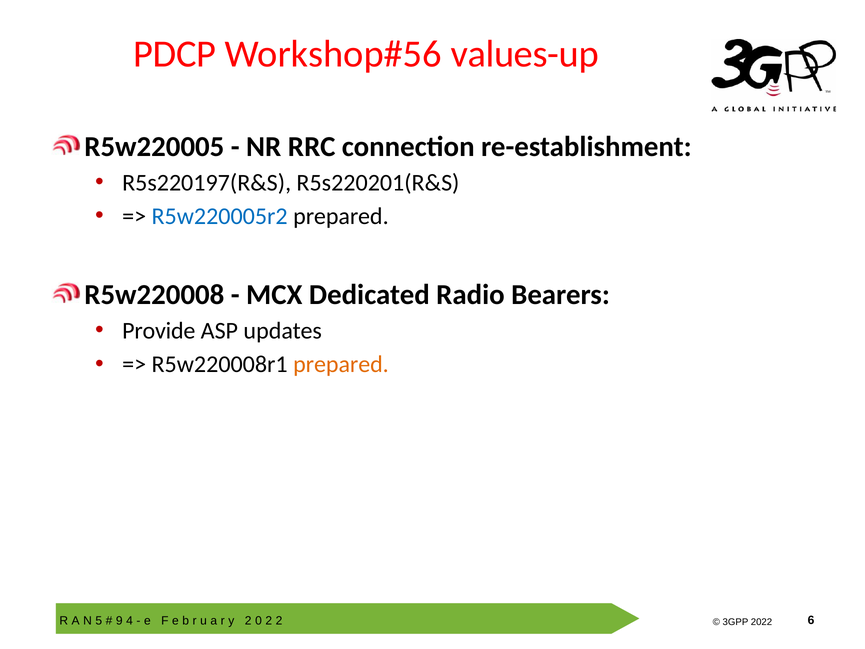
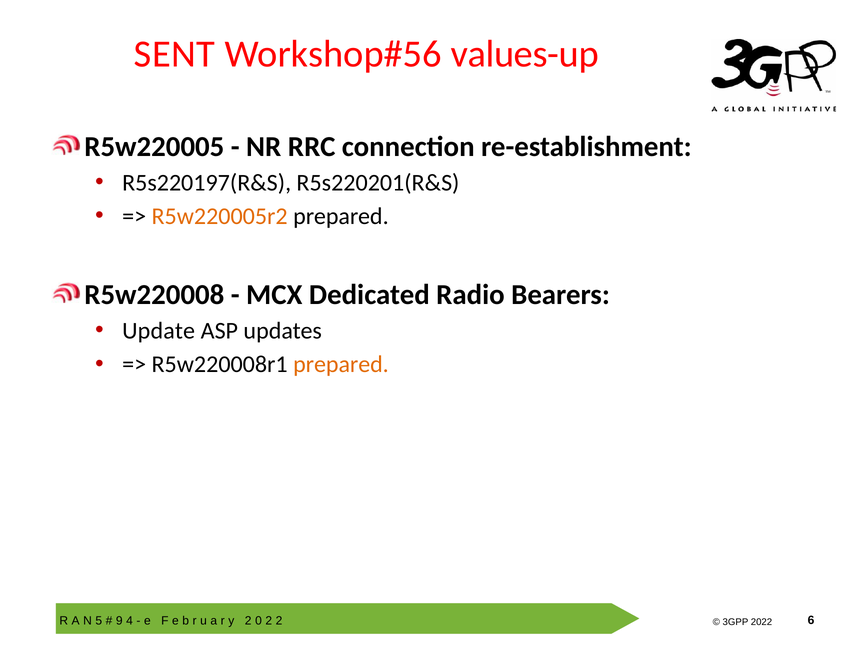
PDCP: PDCP -> SENT
R5w220005r2 colour: blue -> orange
Provide: Provide -> Update
